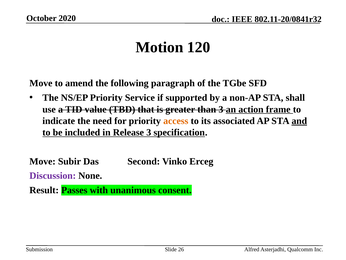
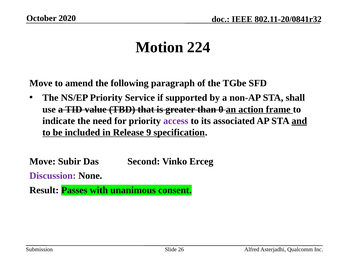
120: 120 -> 224
than 3: 3 -> 0
access colour: orange -> purple
Release 3: 3 -> 9
